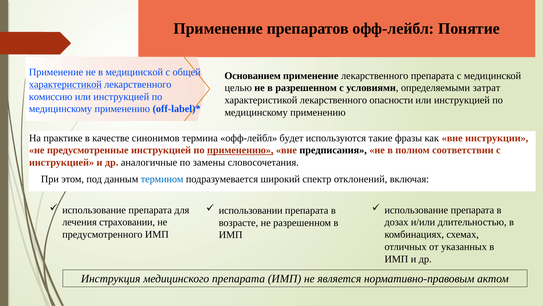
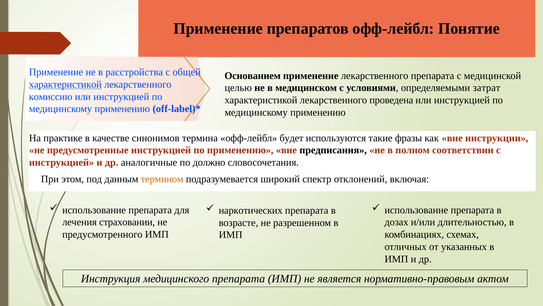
в медицинской: медицинской -> расстройства
в разрешенном: разрешенном -> медицинском
опасности: опасности -> проведена
применению at (240, 150) underline: present -> none
замены: замены -> должно
термином colour: blue -> orange
использовании: использовании -> наркотических
